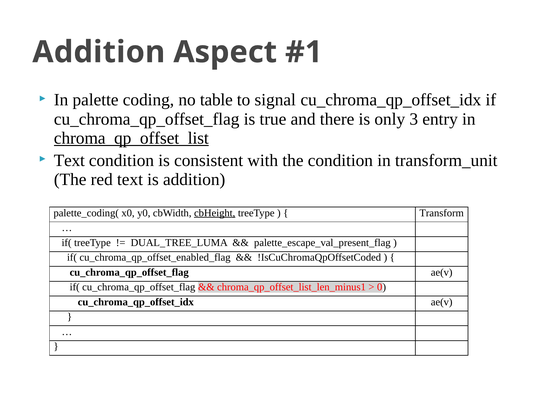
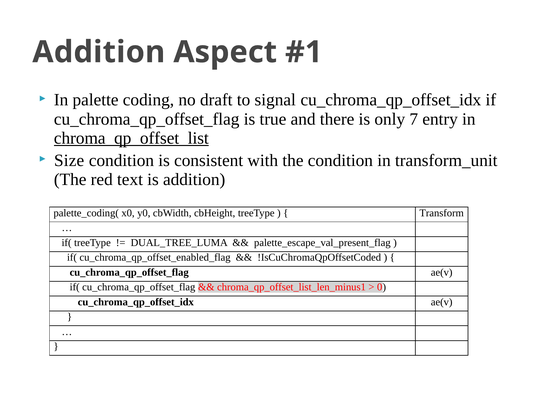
table: table -> draft
3: 3 -> 7
Text at (69, 160): Text -> Size
cbHeight underline: present -> none
